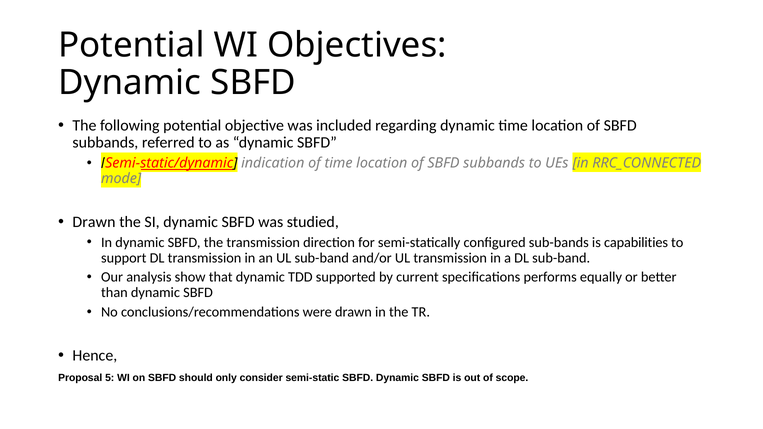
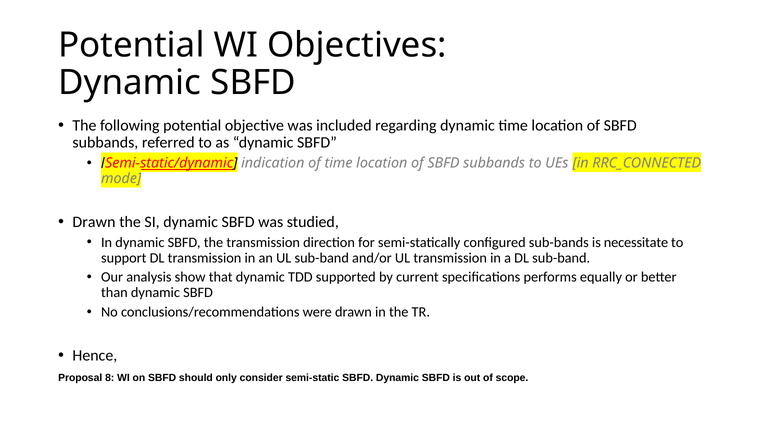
capabilities: capabilities -> necessitate
5: 5 -> 8
